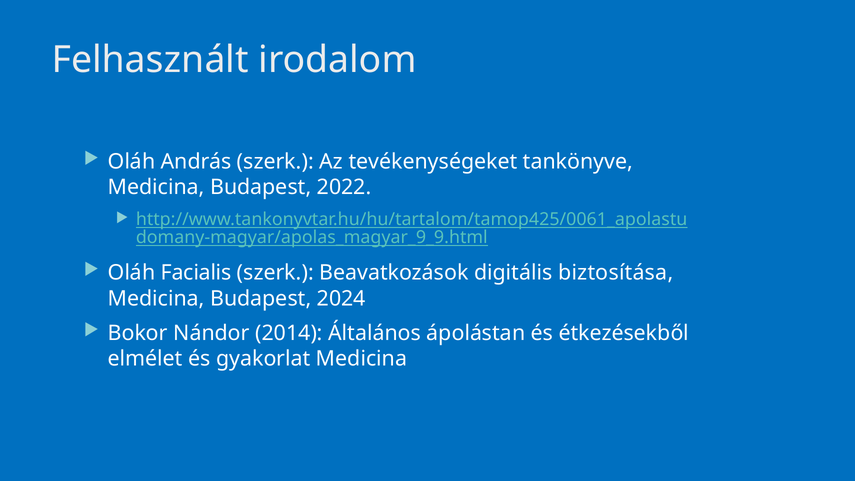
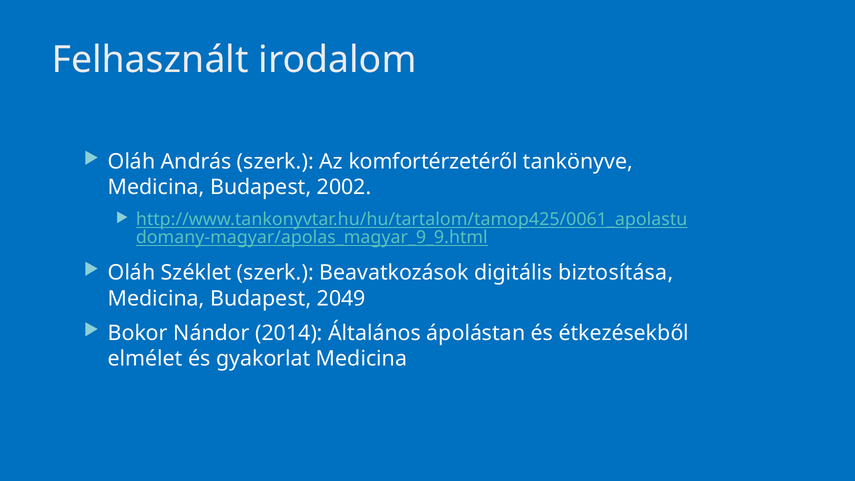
tevékenységeket: tevékenységeket -> komfortérzetéről
2022: 2022 -> 2002
Facialis: Facialis -> Széklet
2024: 2024 -> 2049
